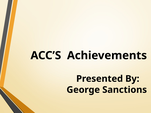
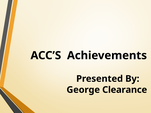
Sanctions: Sanctions -> Clearance
